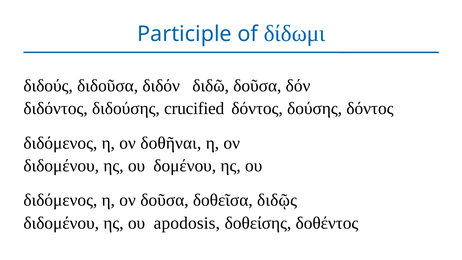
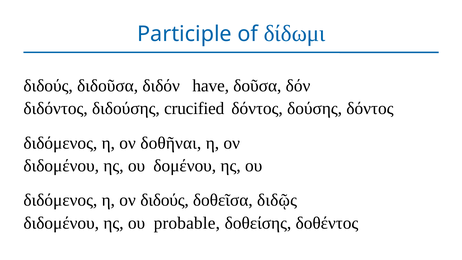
διδῶ: διδῶ -> have
ον δοῦσα: δοῦσα -> διδούς
apodosis: apodosis -> probable
